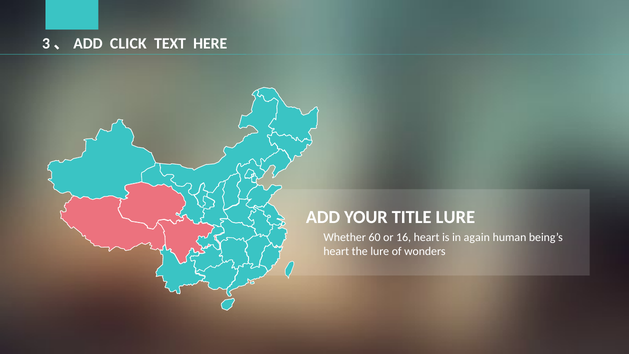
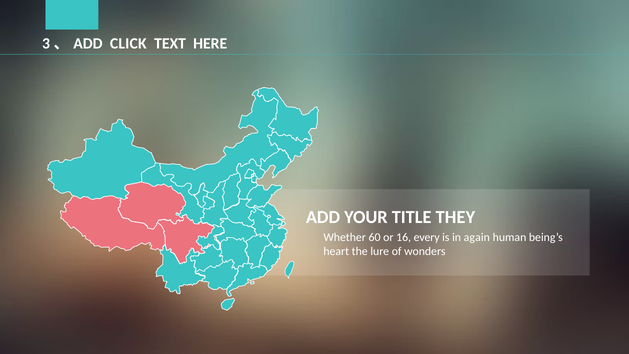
TITLE LURE: LURE -> THEY
16 heart: heart -> every
